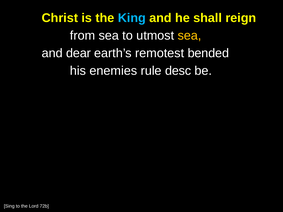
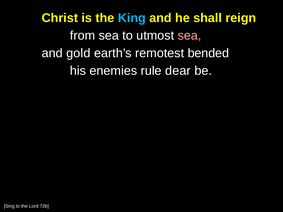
sea at (190, 36) colour: yellow -> pink
dear: dear -> gold
desc: desc -> dear
